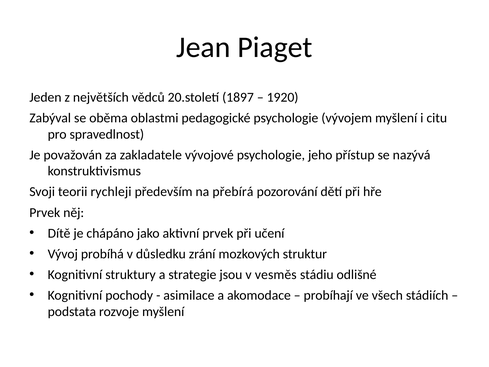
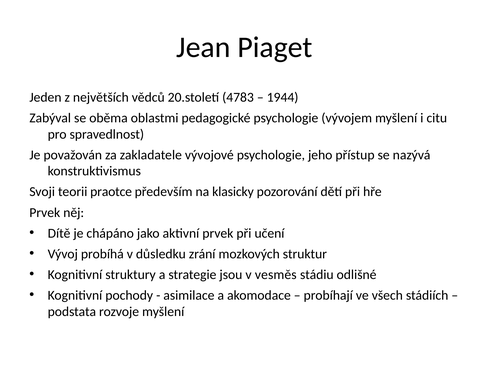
1897: 1897 -> 4783
1920: 1920 -> 1944
rychleji: rychleji -> praotce
přebírá: přebírá -> klasicky
